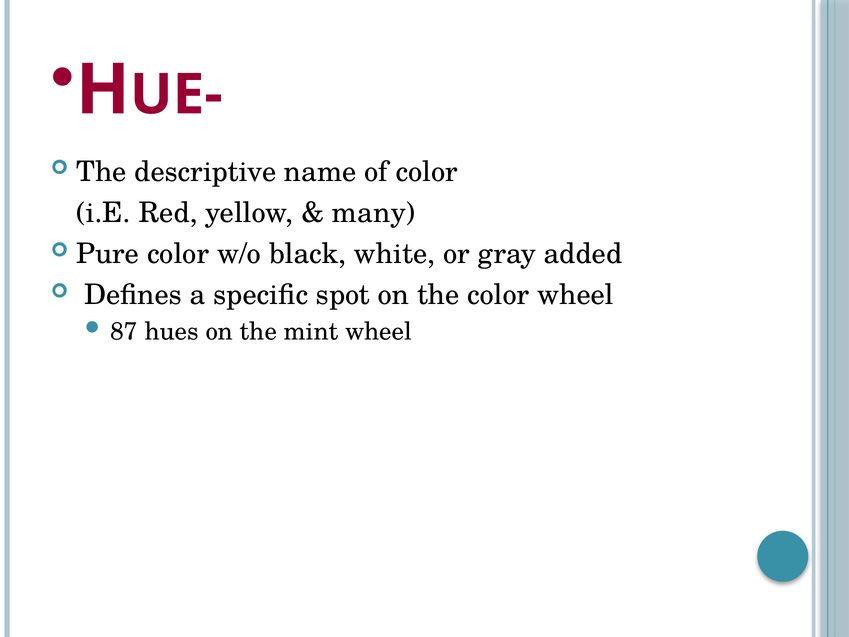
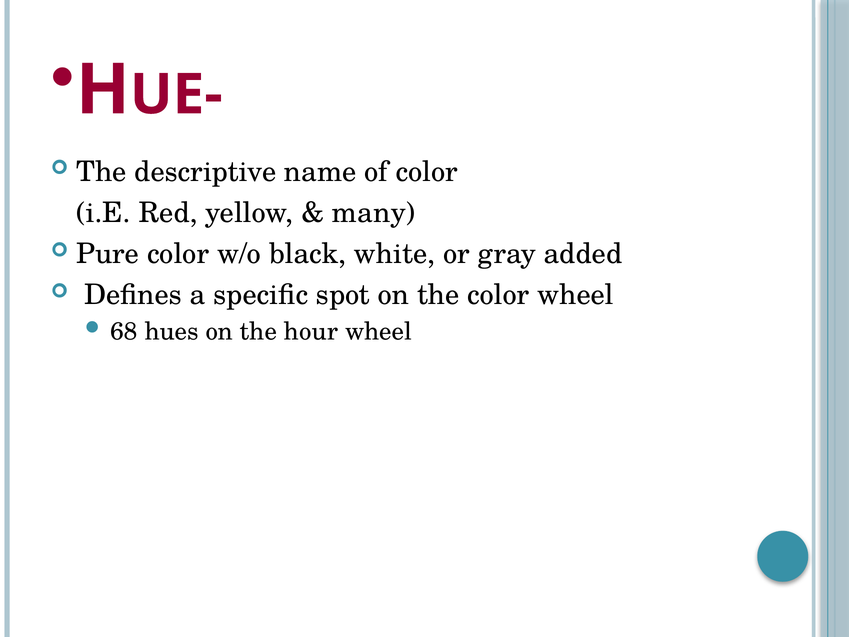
87: 87 -> 68
mint: mint -> hour
